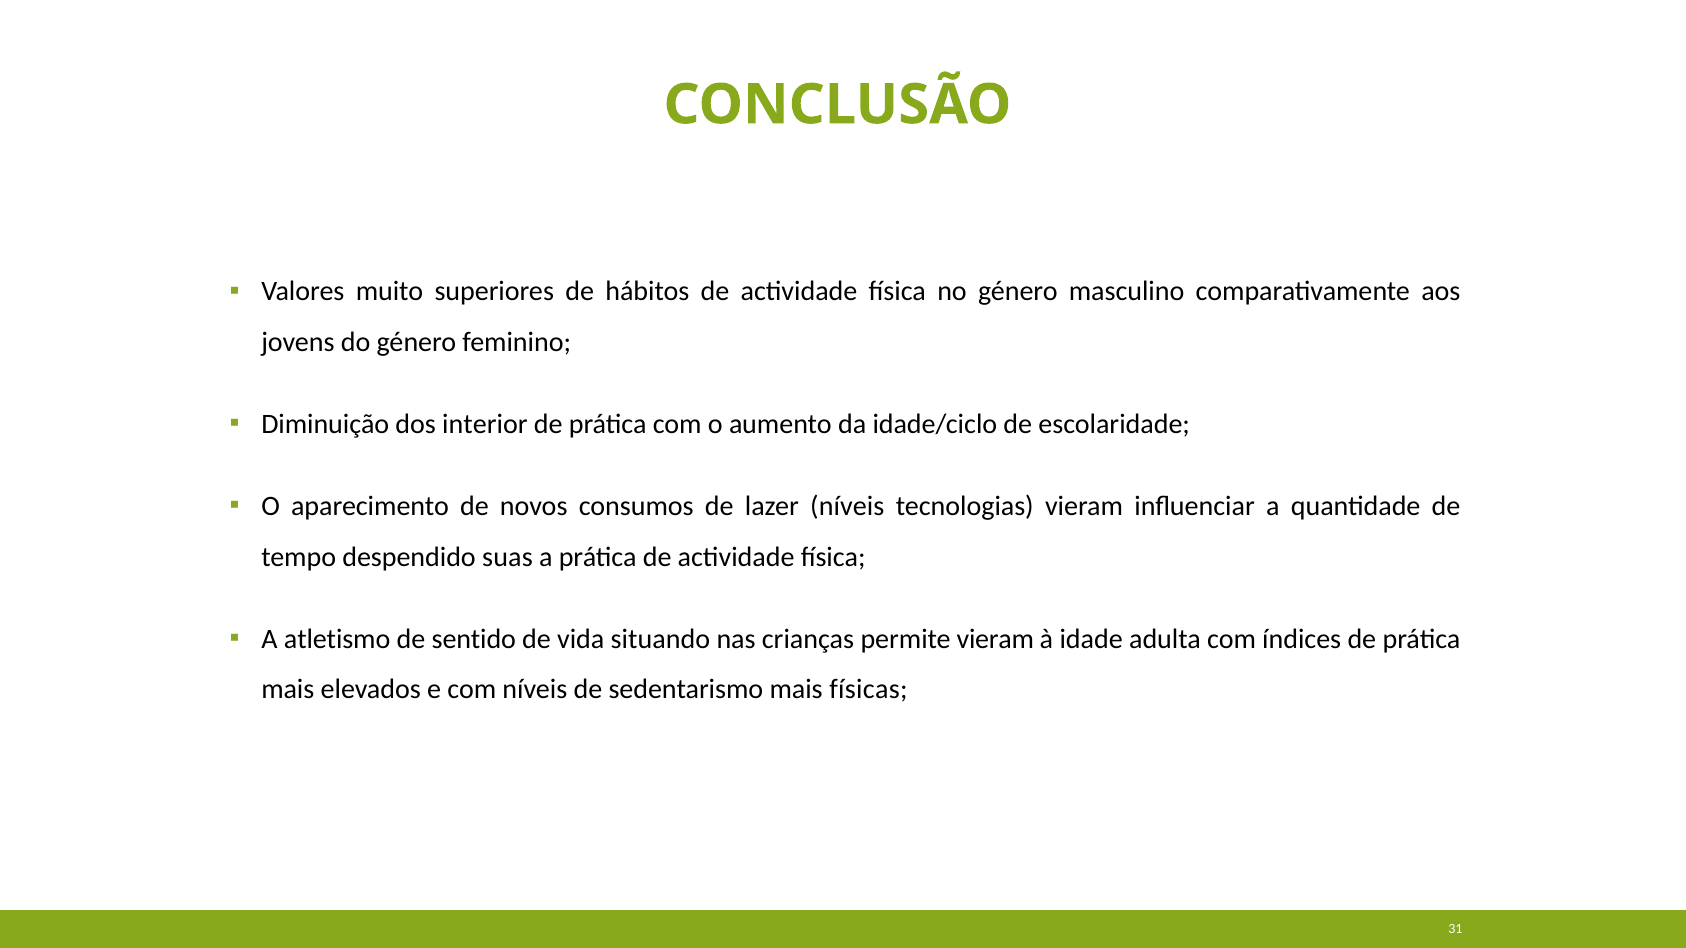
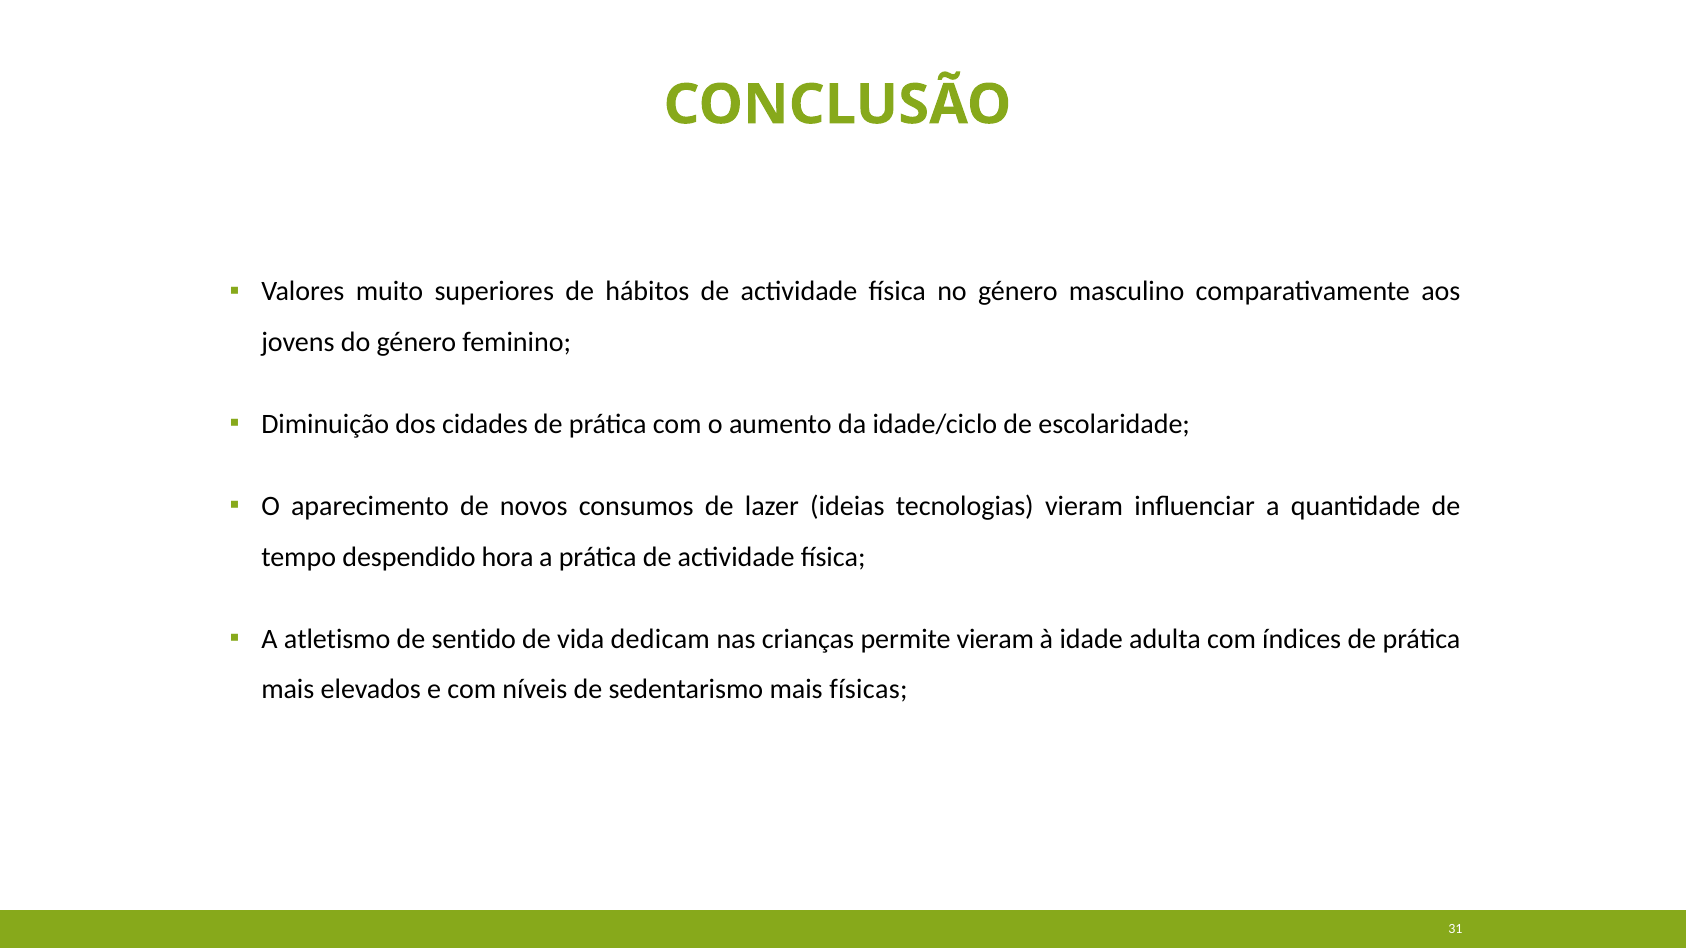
interior: interior -> cidades
lazer níveis: níveis -> ideias
suas: suas -> hora
situando: situando -> dedicam
